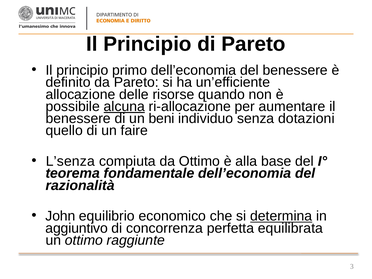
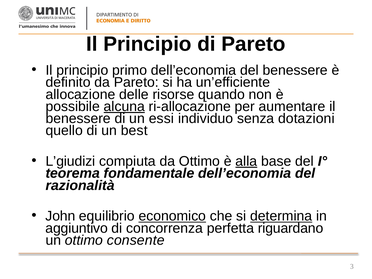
beni: beni -> essi
faire: faire -> best
L’senza: L’senza -> L’giudizi
alla underline: none -> present
economico underline: none -> present
equilibrata: equilibrata -> riguardano
raggiunte: raggiunte -> consente
